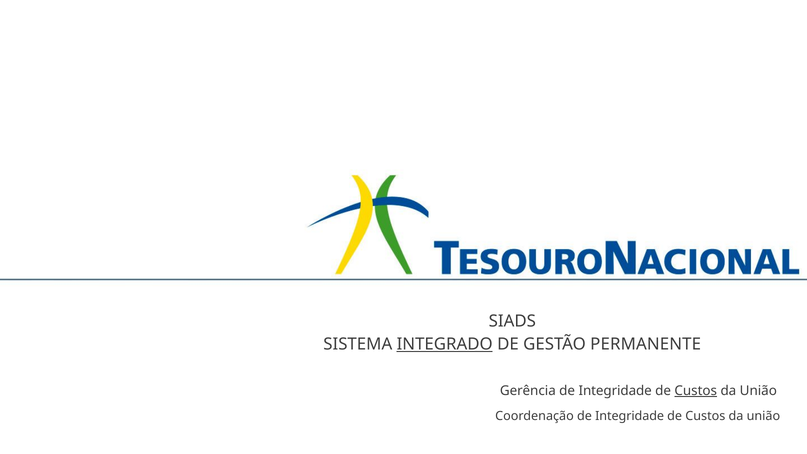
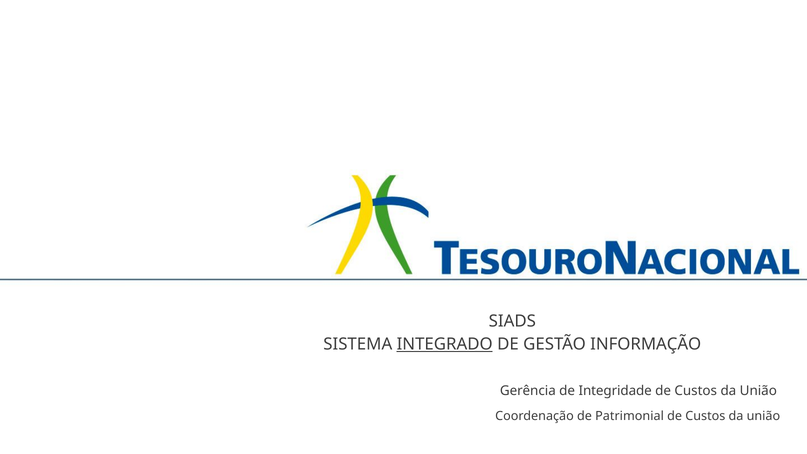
PERMANENTE: PERMANENTE -> INFORMAÇÃO
Custos at (696, 391) underline: present -> none
Coordenação de Integridade: Integridade -> Patrimonial
